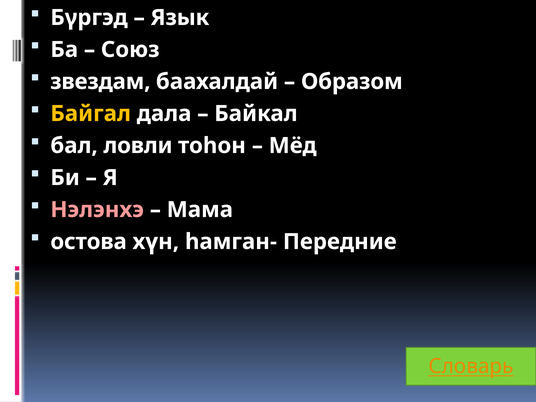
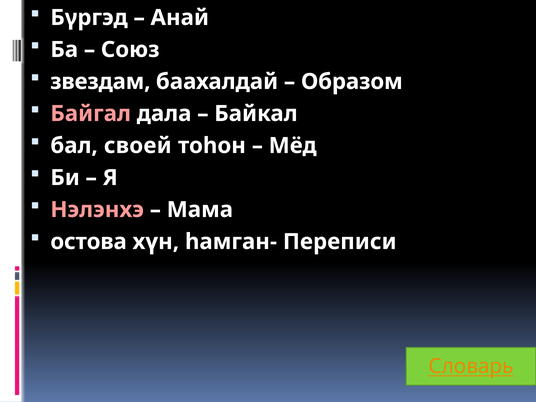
Язык: Язык -> Анай
Байгал colour: yellow -> pink
ловли: ловли -> своей
Передние: Передние -> Переписи
